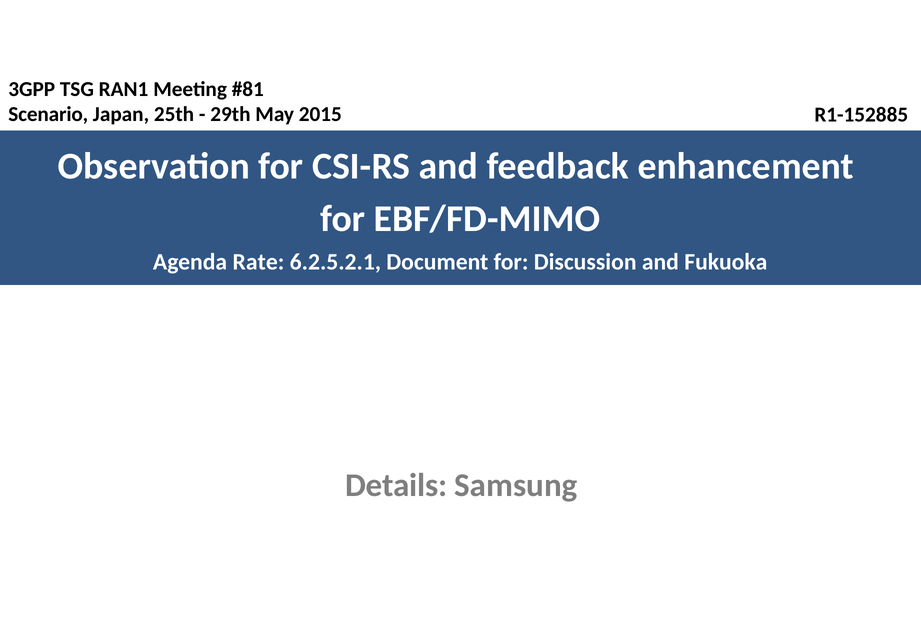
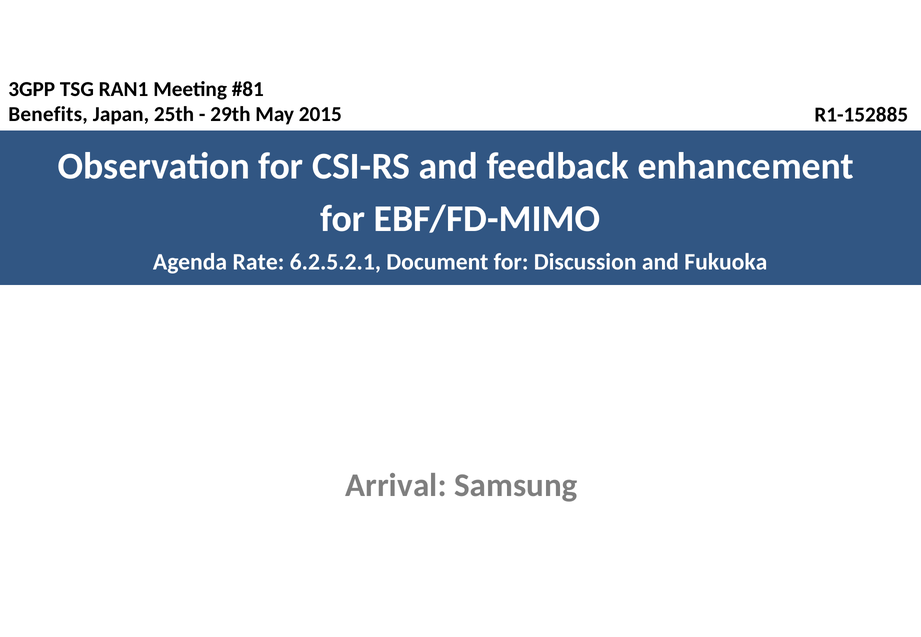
Scenario: Scenario -> Benefits
Details: Details -> Arrival
